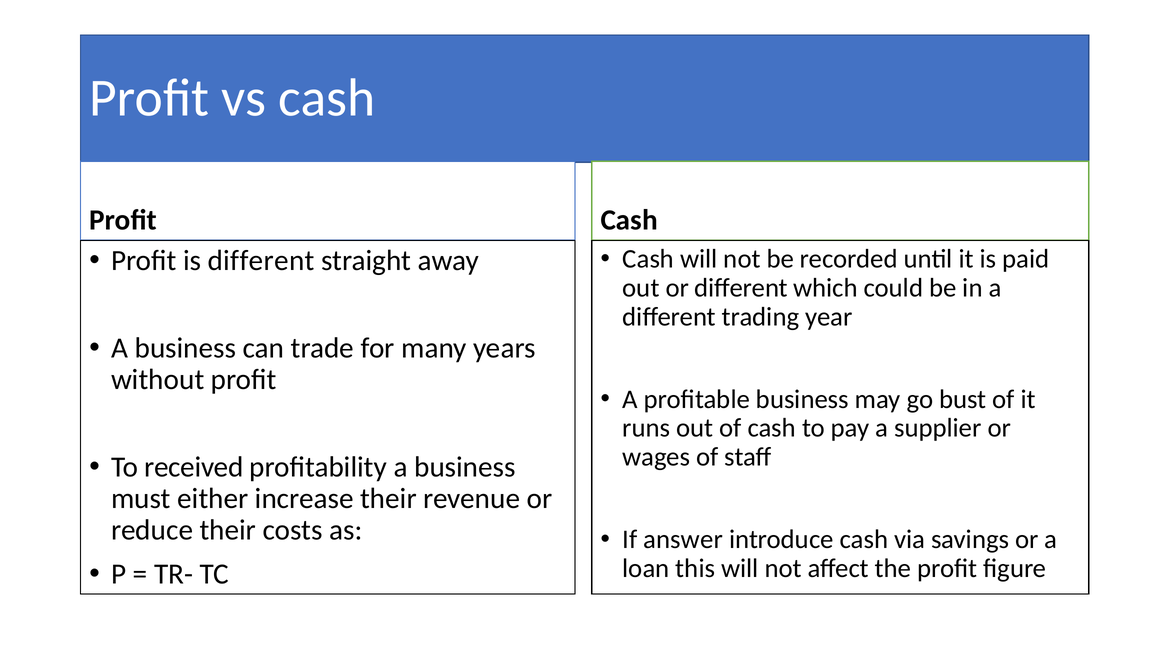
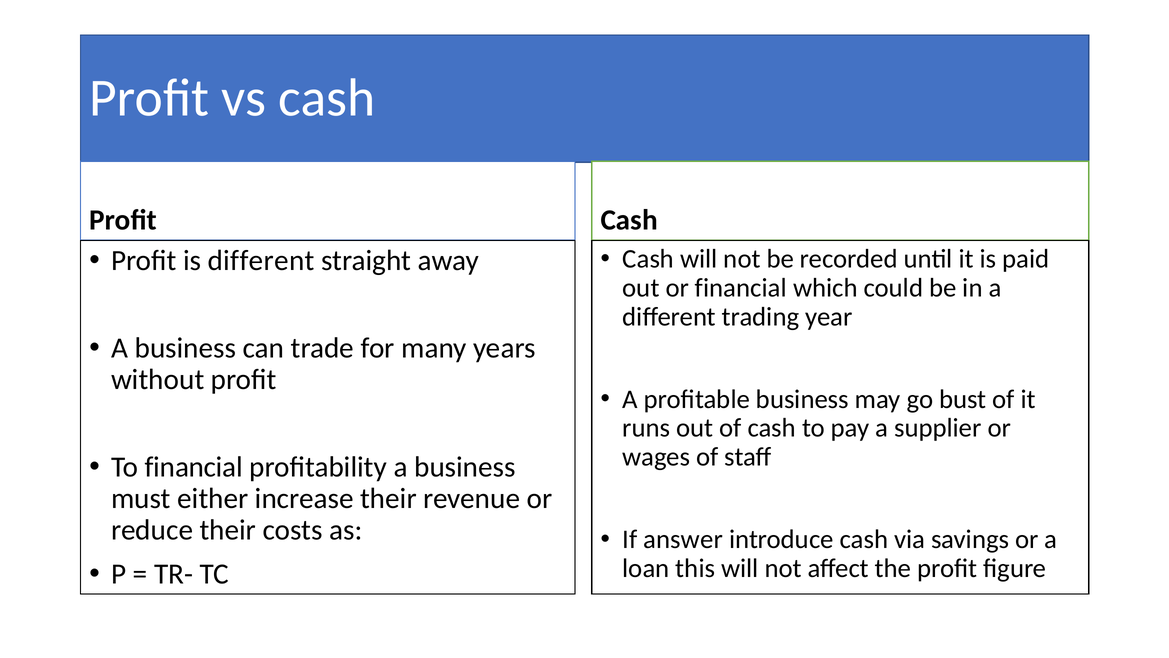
or different: different -> financial
To received: received -> financial
